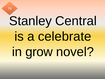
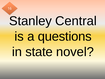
celebrate: celebrate -> questions
grow: grow -> state
